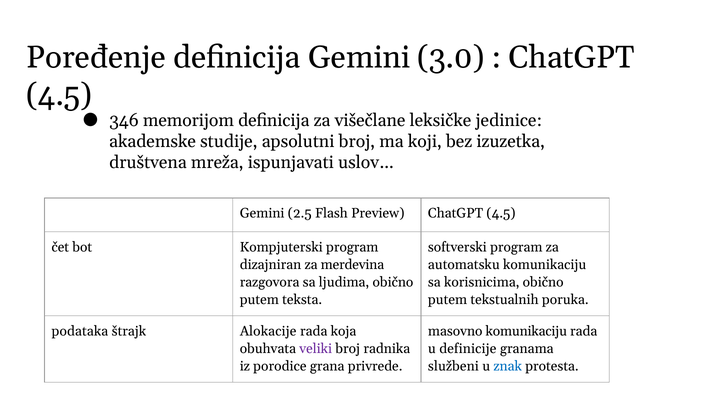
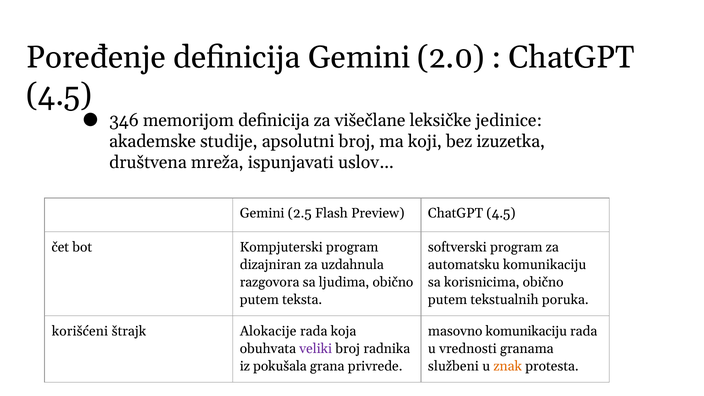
3.0: 3.0 -> 2.0
merdevina: merdevina -> uzdahnula
podataka: podataka -> korišćeni
definicije: definicije -> vrednosti
porodice: porodice -> pokušala
znak colour: blue -> orange
